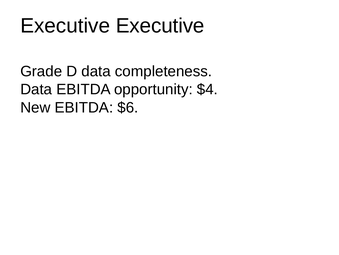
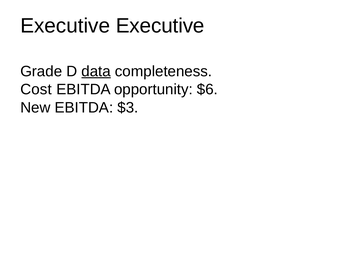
data at (96, 71) underline: none -> present
Data at (36, 89): Data -> Cost
$4: $4 -> $6
$6: $6 -> $3
